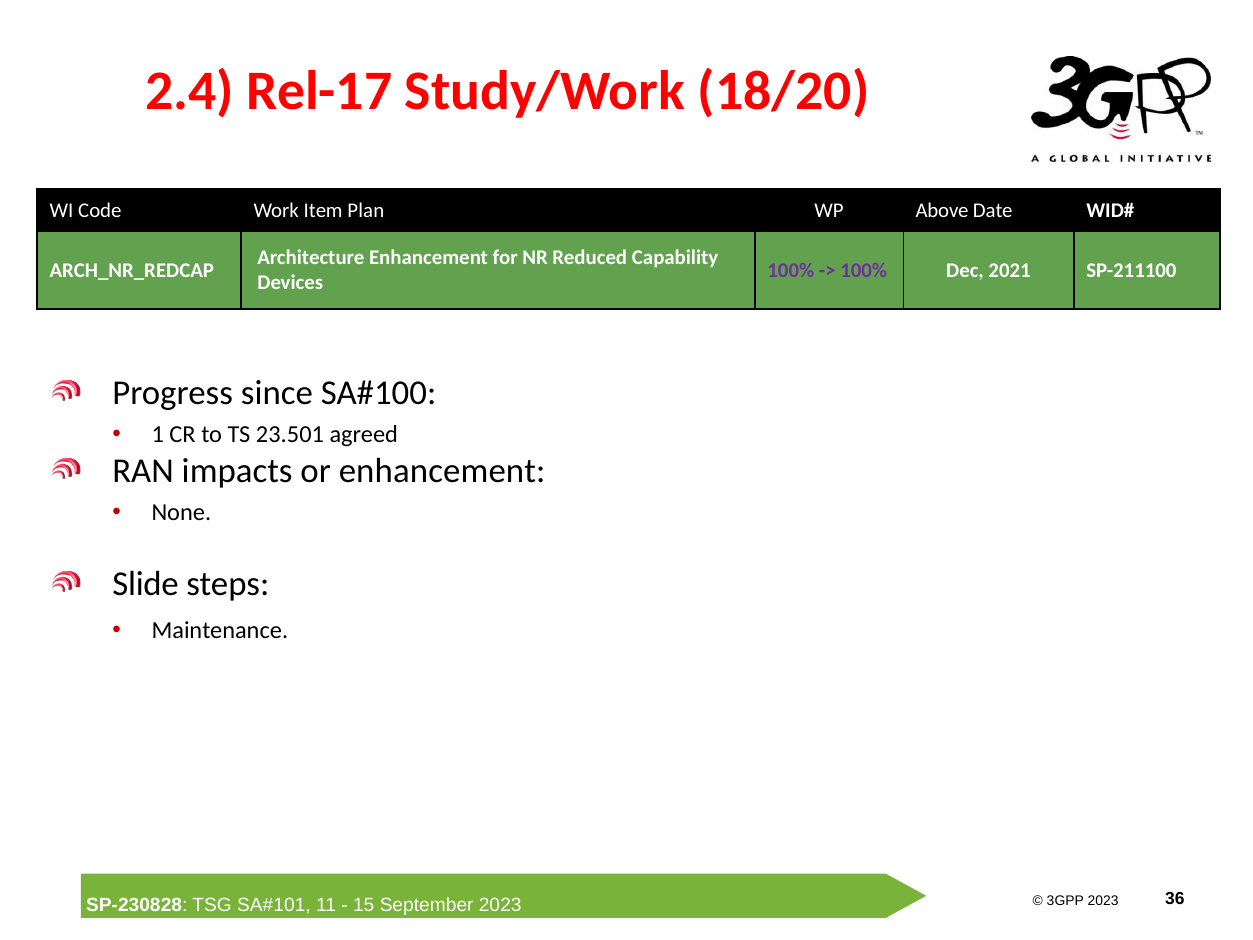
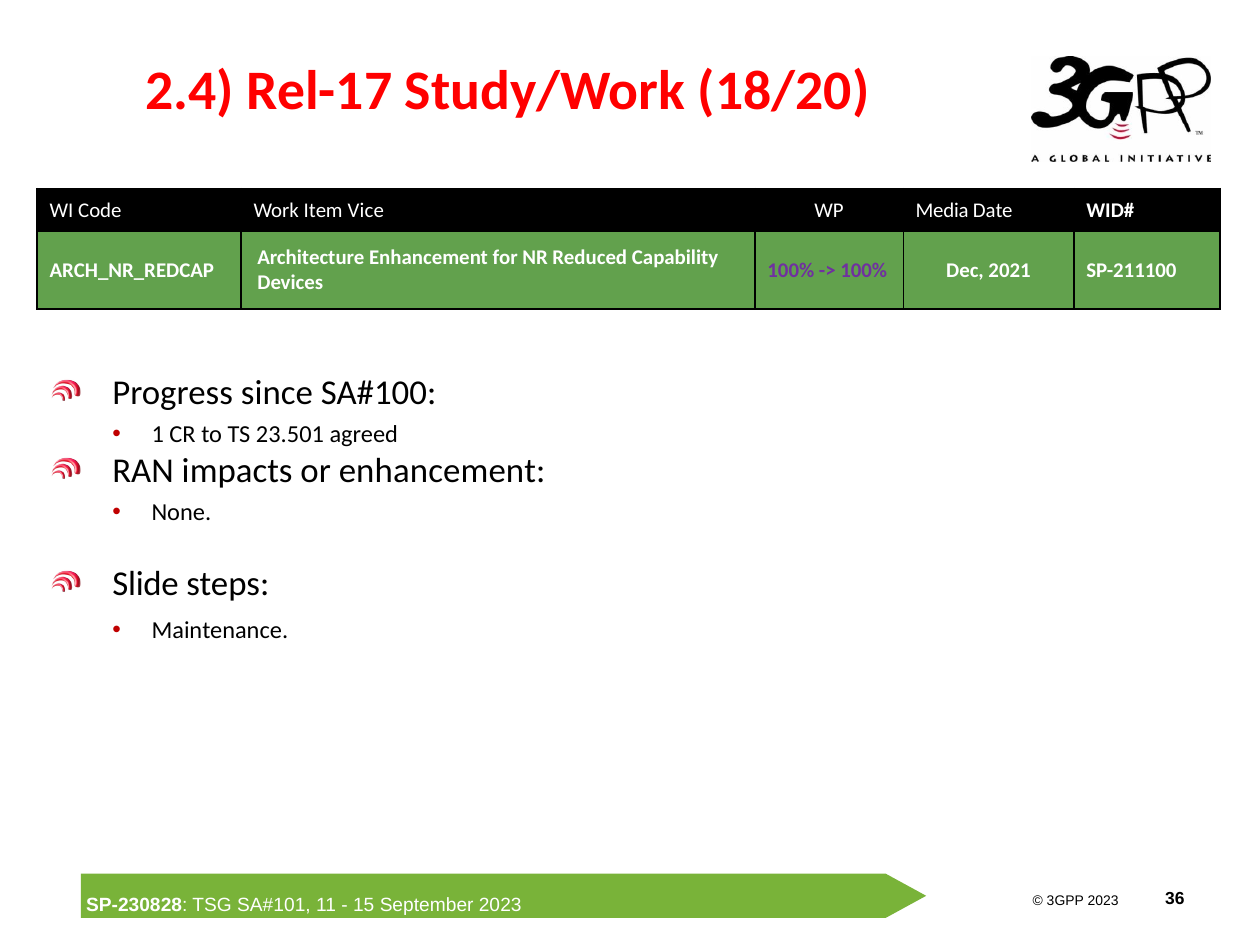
Plan: Plan -> Vice
Above: Above -> Media
